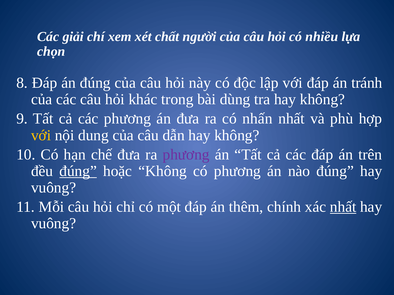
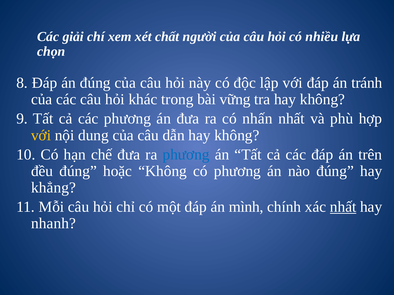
dùng: dùng -> vững
phương at (186, 155) colour: purple -> blue
đúng at (78, 171) underline: present -> none
vuông at (54, 188): vuông -> khẳng
thêm: thêm -> mình
vuông at (54, 224): vuông -> nhanh
